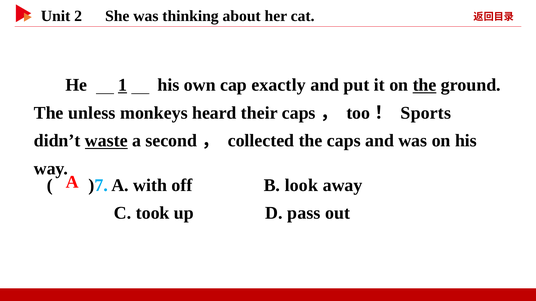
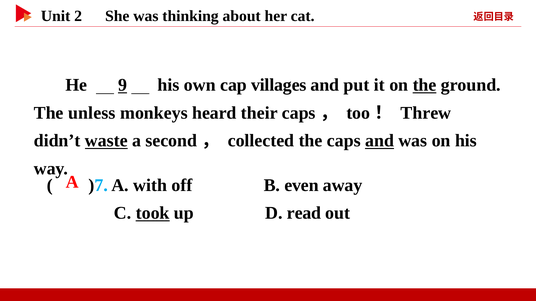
1: 1 -> 9
exactly: exactly -> villages
Sports: Sports -> Threw
and at (380, 141) underline: none -> present
look: look -> even
took underline: none -> present
pass: pass -> read
